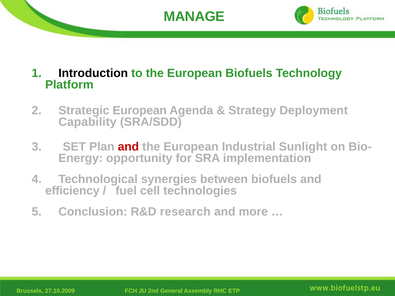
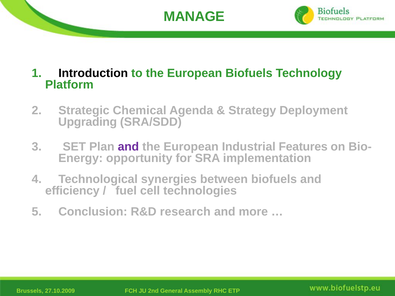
Strategic European: European -> Chemical
Capability: Capability -> Upgrading
and at (128, 147) colour: red -> purple
Sunlight: Sunlight -> Features
